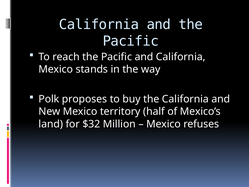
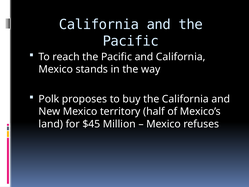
$32: $32 -> $45
